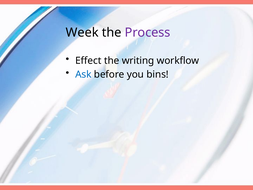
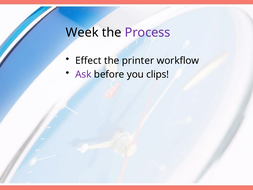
writing: writing -> printer
Ask colour: blue -> purple
bins: bins -> clips
